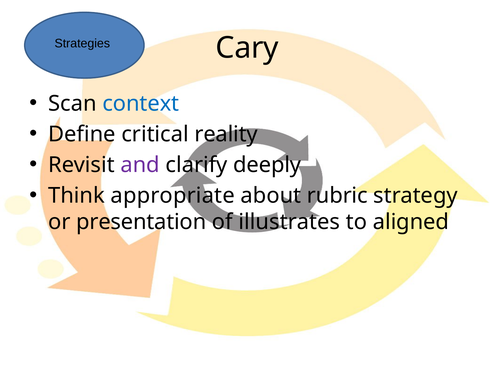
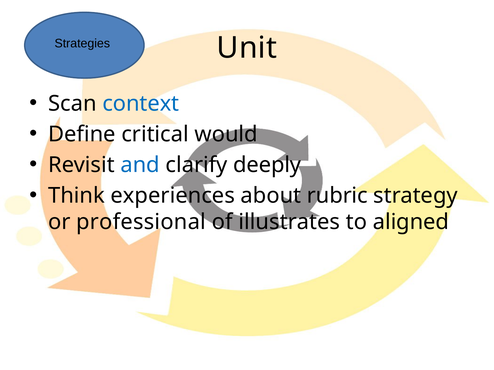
Cary: Cary -> Unit
reality: reality -> would
and colour: purple -> blue
appropriate: appropriate -> experiences
presentation: presentation -> professional
